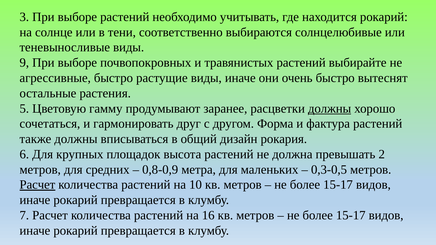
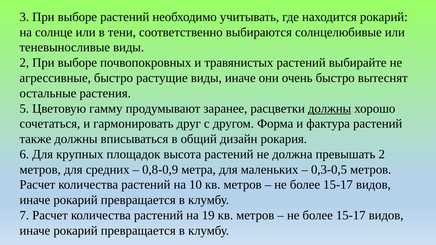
9 at (24, 63): 9 -> 2
Расчет at (37, 185) underline: present -> none
16: 16 -> 19
